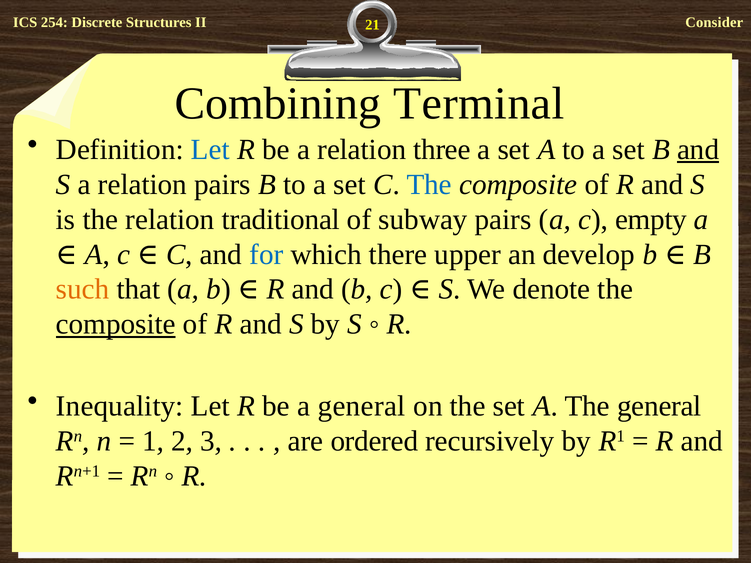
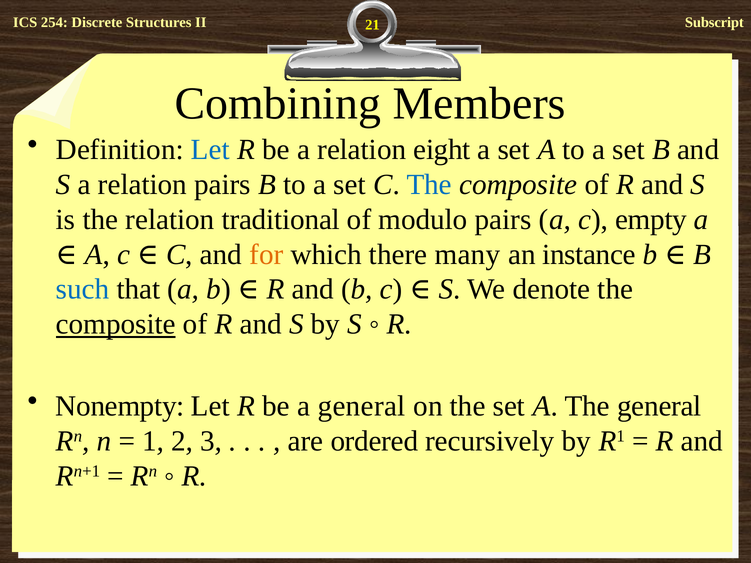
Consider: Consider -> Subscript
Terminal: Terminal -> Members
three: three -> eight
and at (698, 150) underline: present -> none
subway: subway -> modulo
for colour: blue -> orange
upper: upper -> many
develop: develop -> instance
such colour: orange -> blue
Inequality: Inequality -> Nonempty
